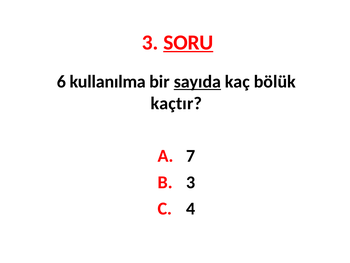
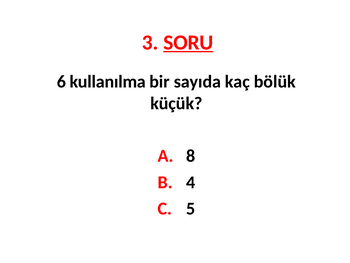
sayıda underline: present -> none
kaçtır: kaçtır -> küçük
7: 7 -> 8
3 at (191, 182): 3 -> 4
4: 4 -> 5
